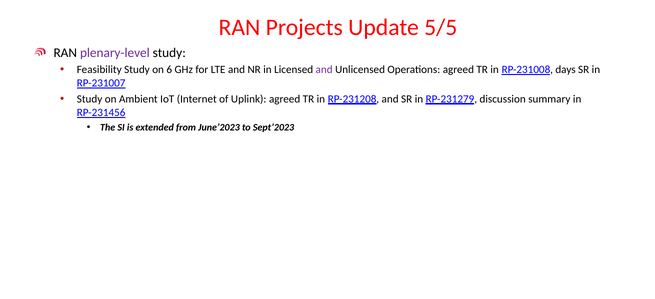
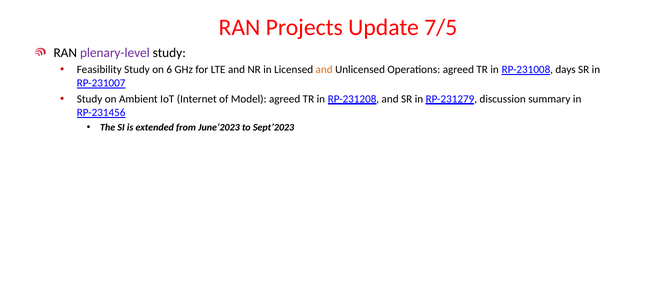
5/5: 5/5 -> 7/5
and at (324, 70) colour: purple -> orange
Uplink: Uplink -> Model
